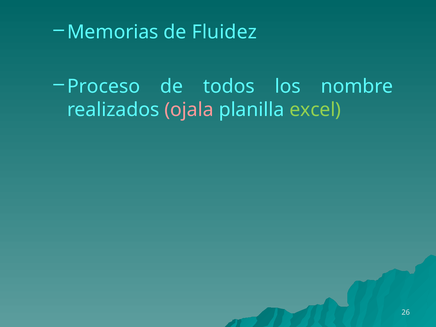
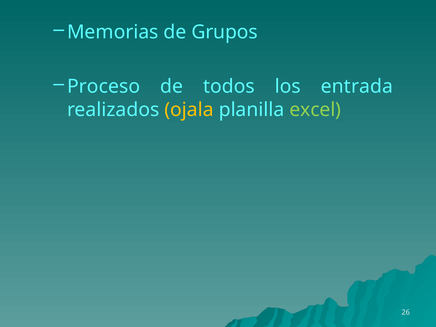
Fluidez: Fluidez -> Grupos
nombre: nombre -> entrada
ojala colour: pink -> yellow
